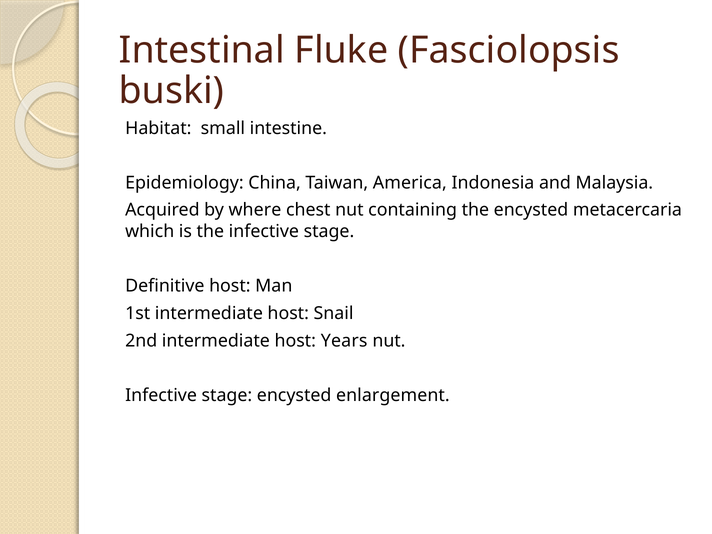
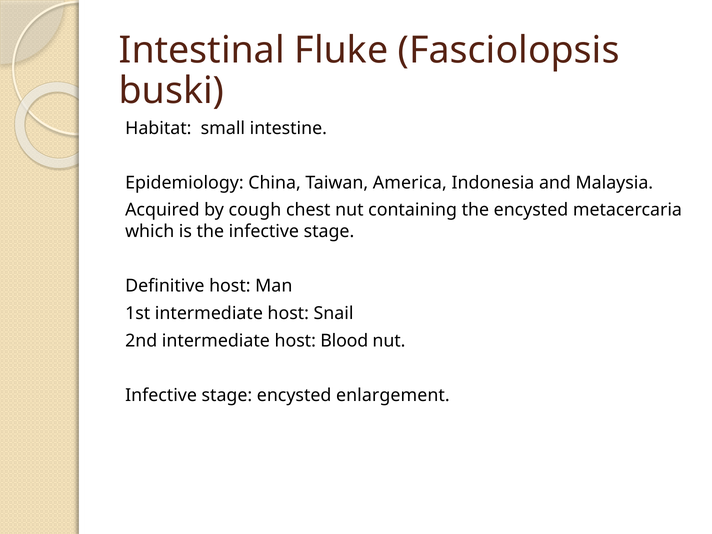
where: where -> cough
Years: Years -> Blood
